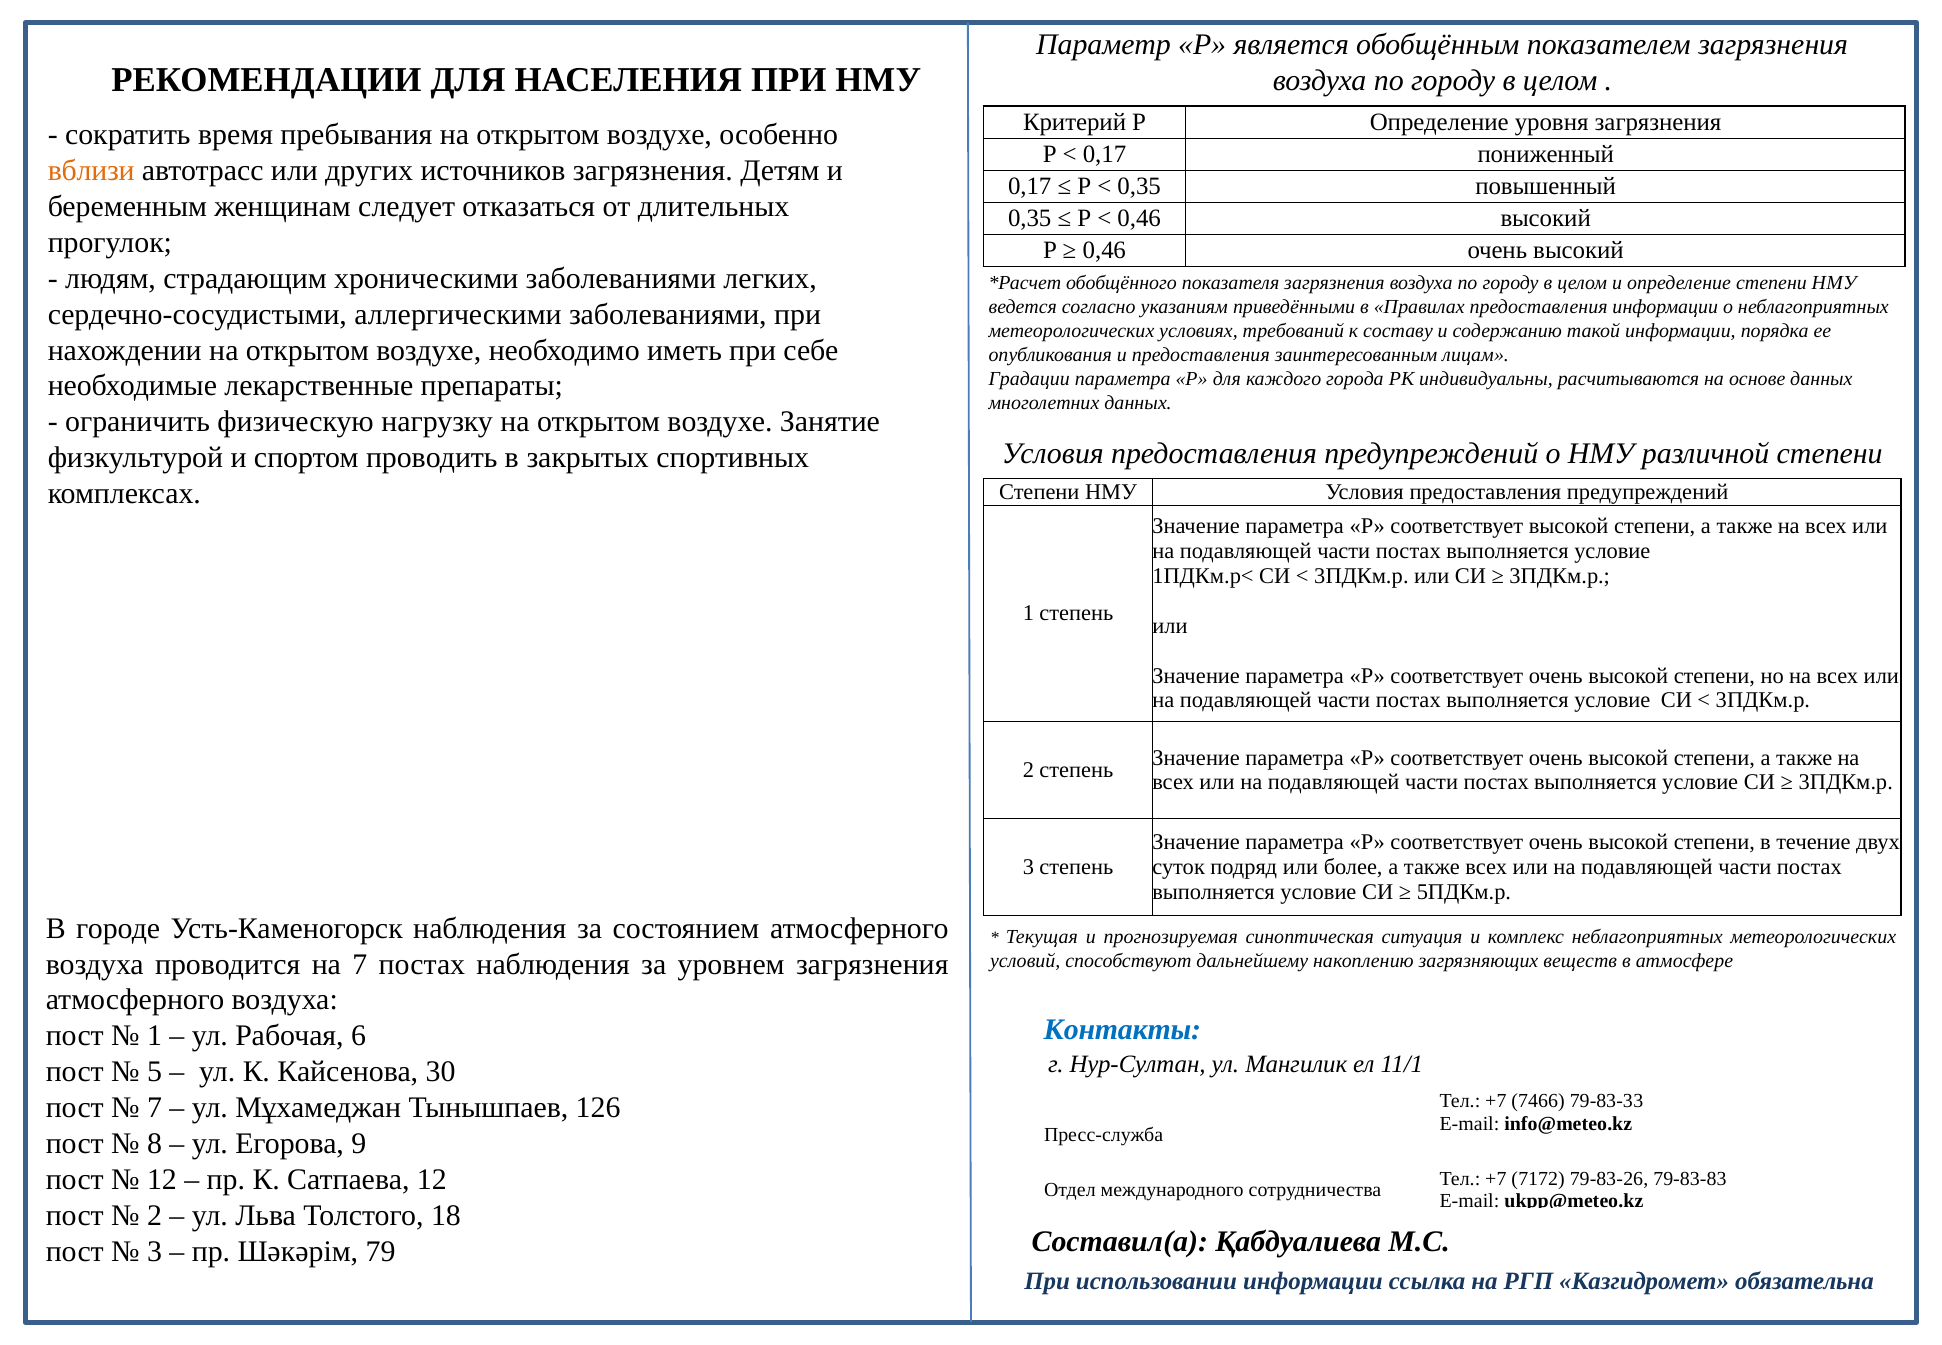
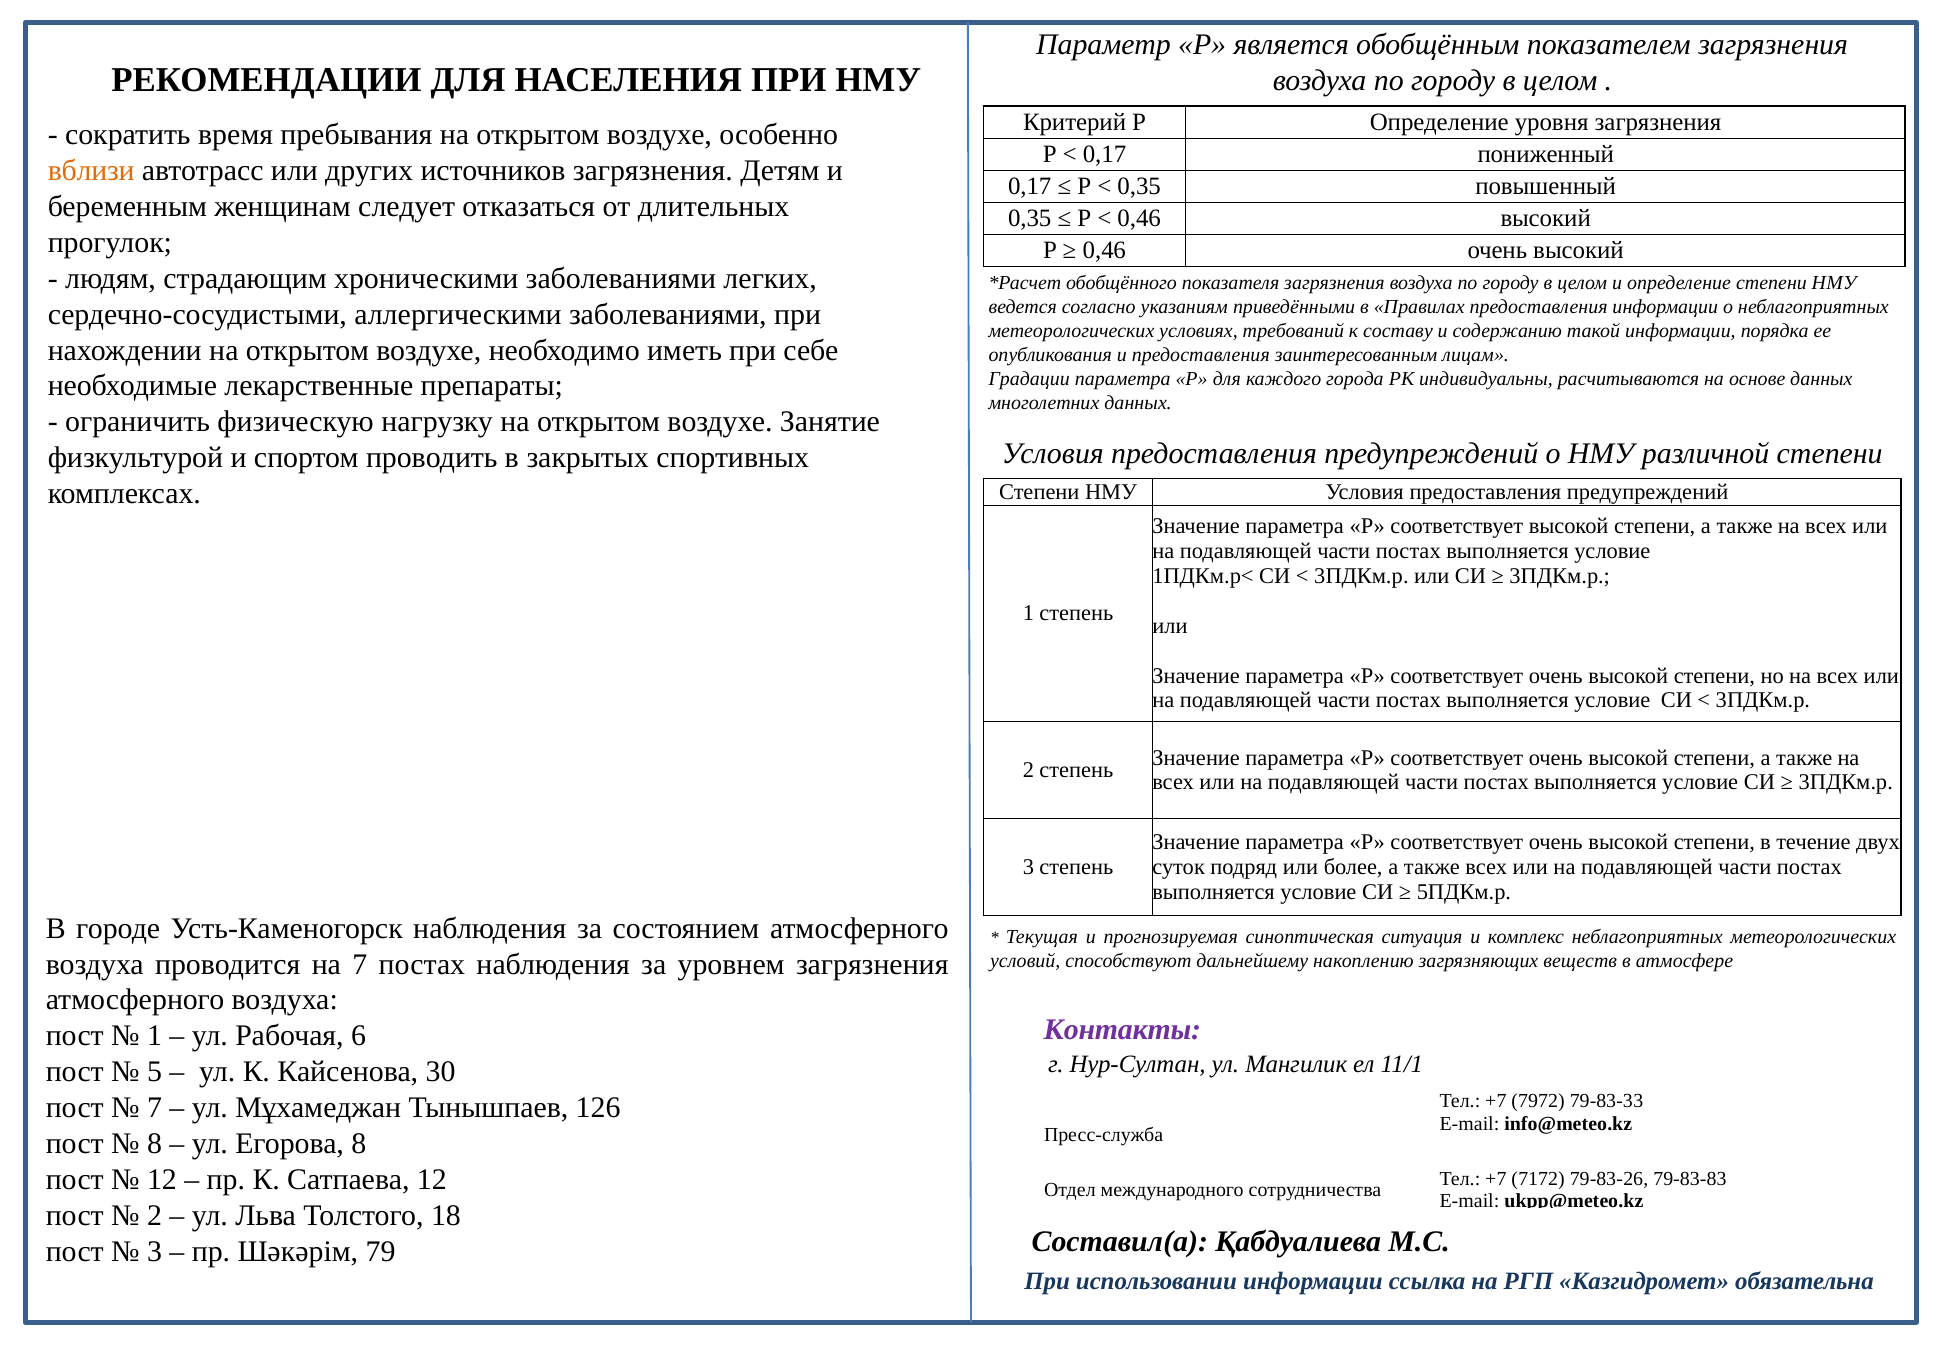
Контакты colour: blue -> purple
7466: 7466 -> 7972
Егорова 9: 9 -> 8
